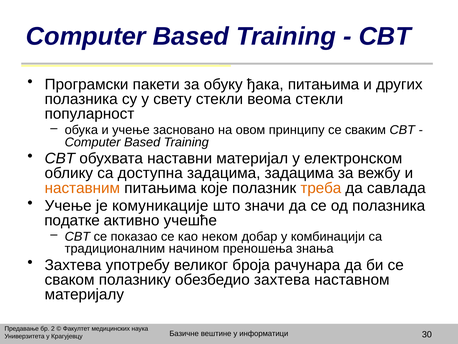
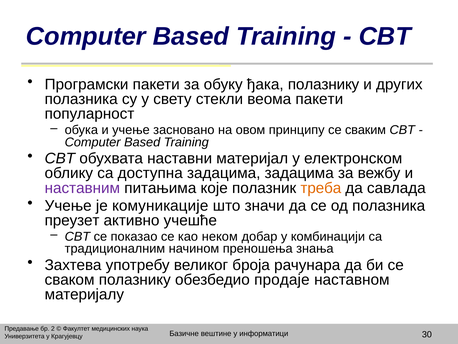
ђака питањима: питањима -> полазнику
веома стекли: стекли -> пакети
наставним colour: orange -> purple
податке: податке -> преузет
обезбедио захтева: захтева -> продаје
